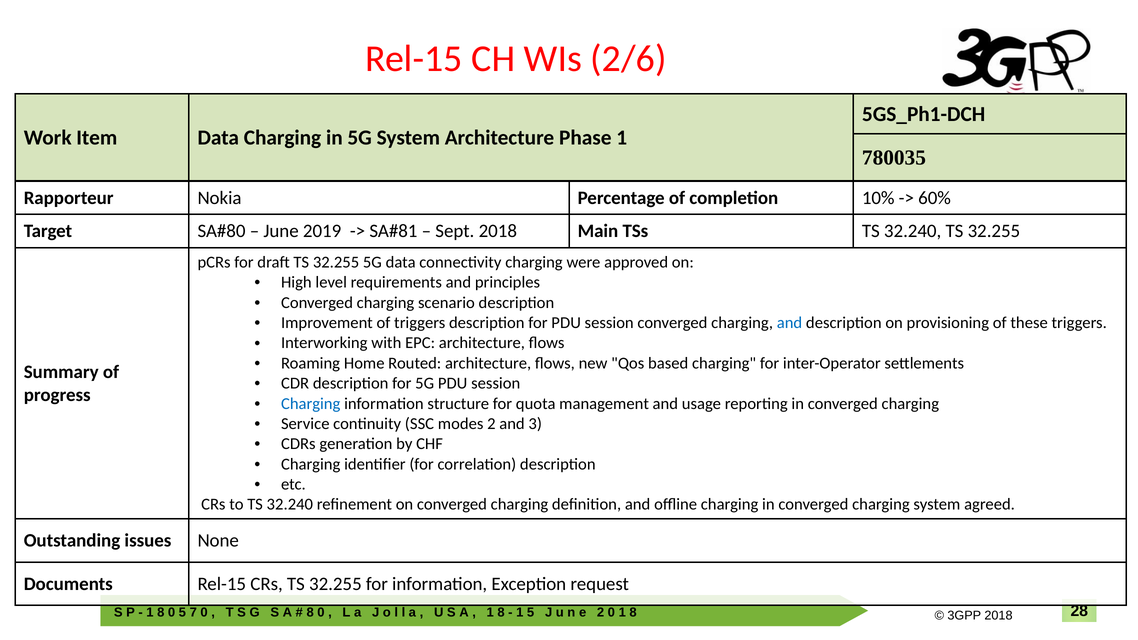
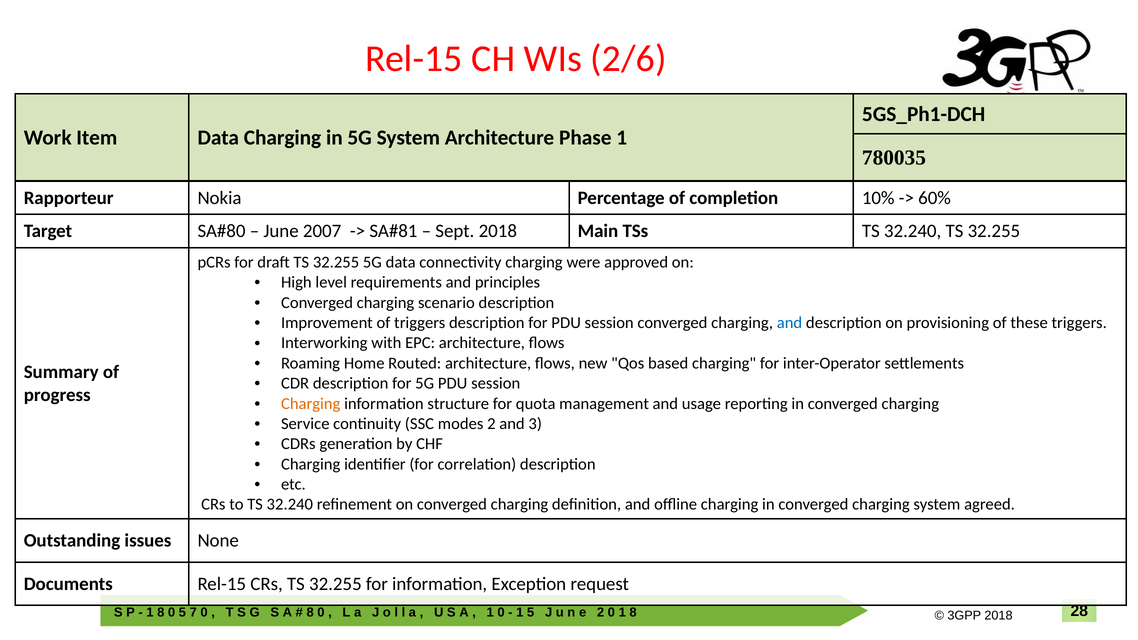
2019: 2019 -> 2007
Charging at (311, 404) colour: blue -> orange
8 at (501, 612): 8 -> 0
